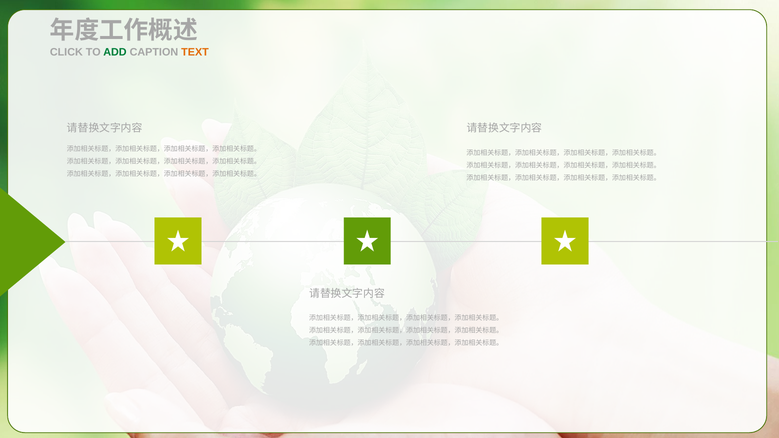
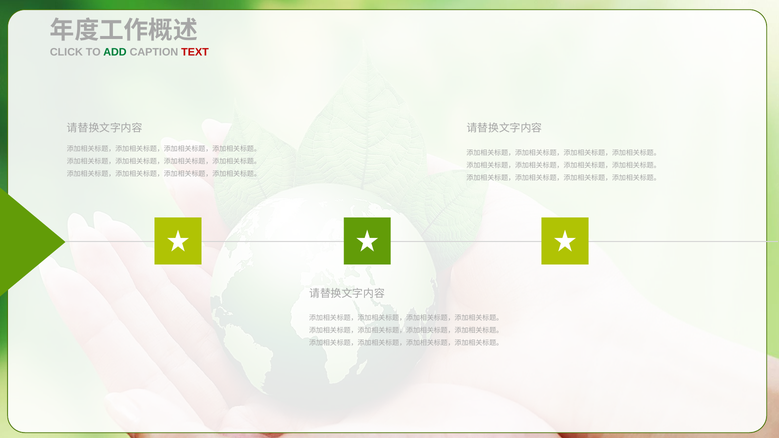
TEXT colour: orange -> red
